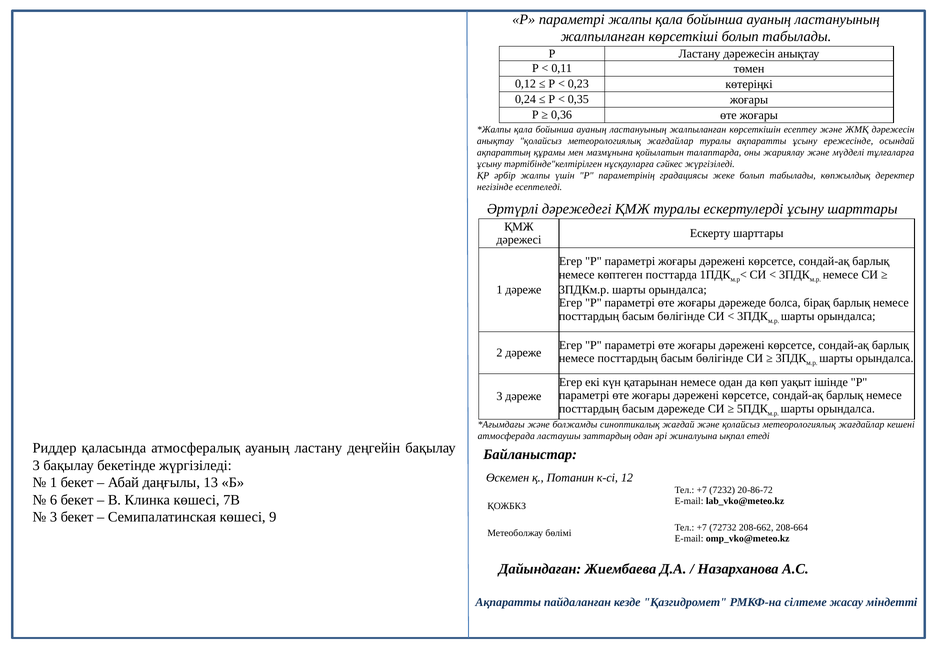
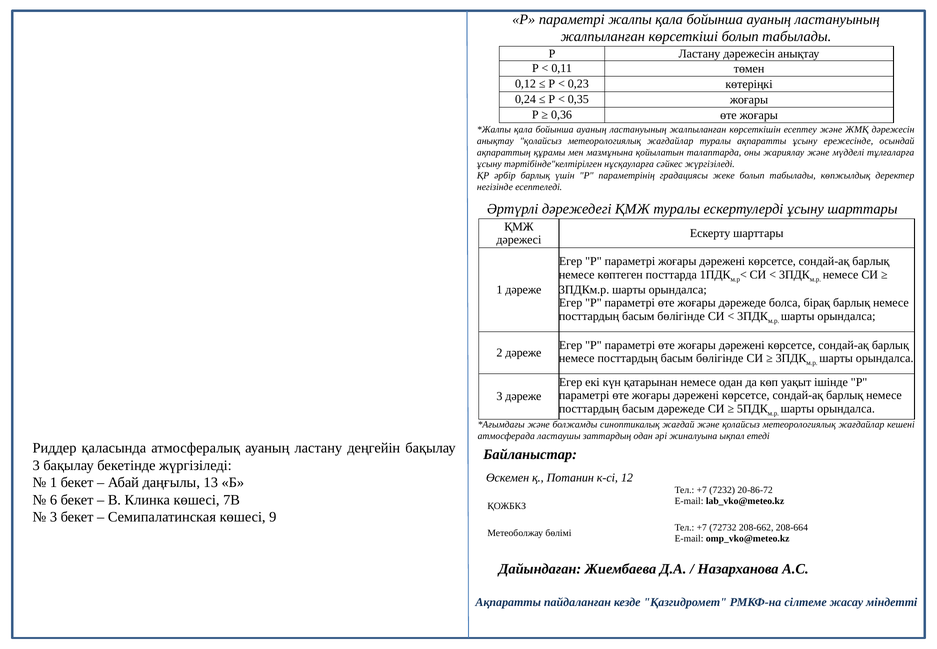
әрбір жалпы: жалпы -> барлық
